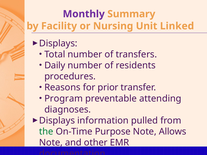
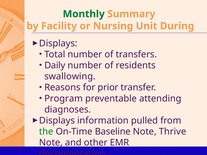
Monthly colour: purple -> green
Linked: Linked -> During
procedures: procedures -> swallowing
Purpose: Purpose -> Baseline
Allows: Allows -> Thrive
